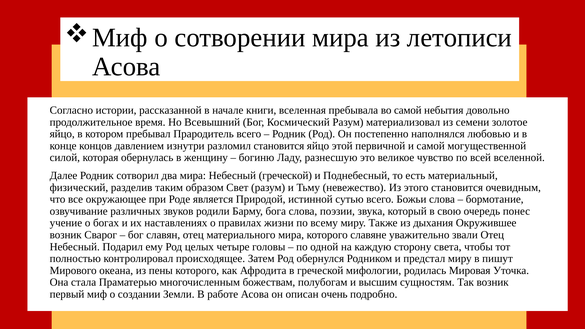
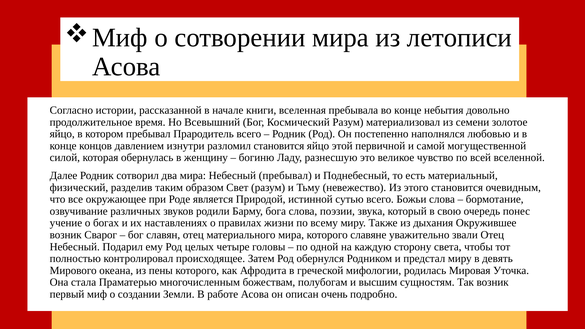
во самой: самой -> конце
Небесный греческой: греческой -> пребывал
пишут: пишут -> девять
